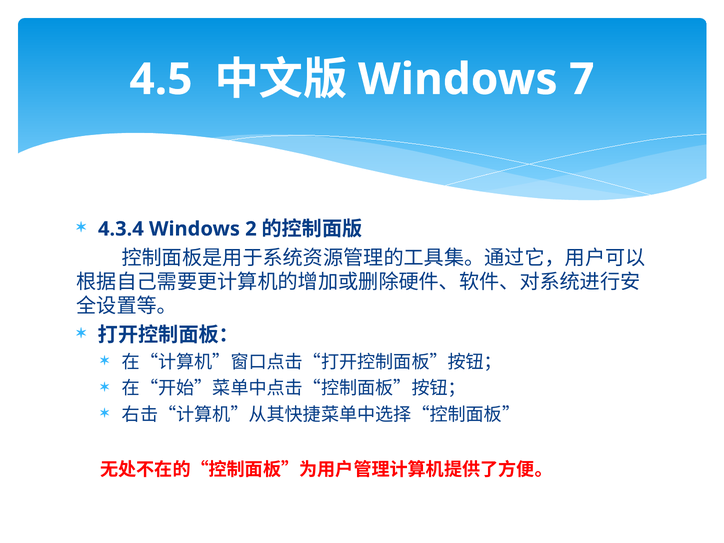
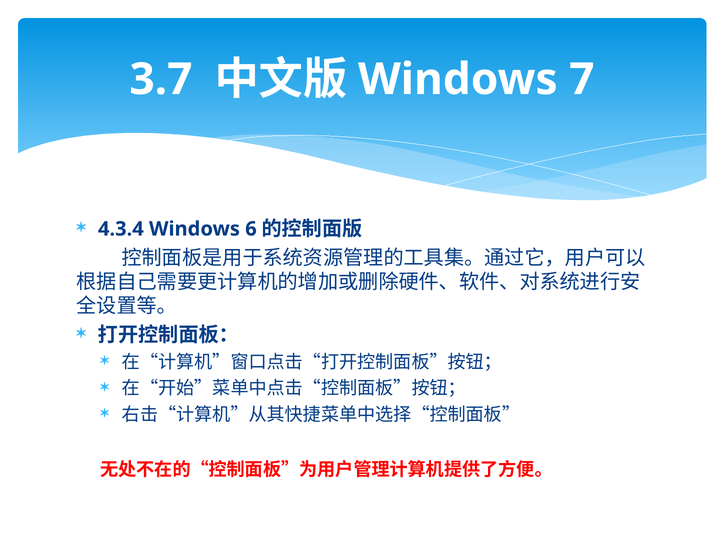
4.5: 4.5 -> 3.7
2: 2 -> 6
